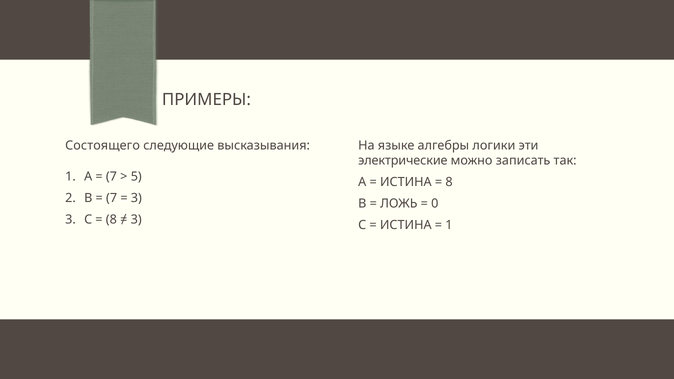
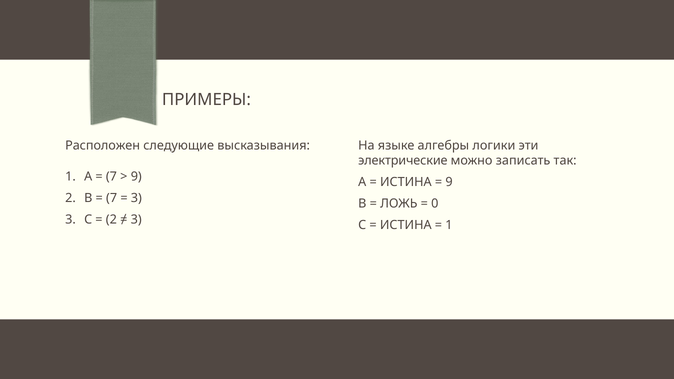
Состоящего: Состоящего -> Расположен
5 at (136, 177): 5 -> 9
8 at (449, 182): 8 -> 9
8 at (111, 220): 8 -> 2
